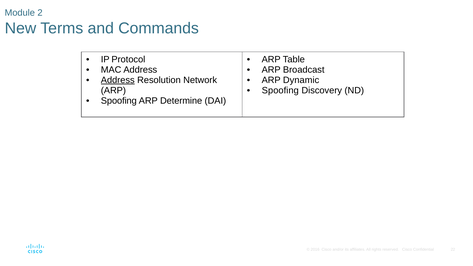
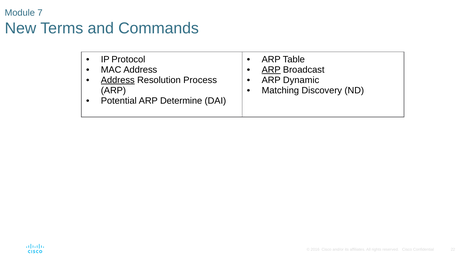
2: 2 -> 7
ARP at (271, 70) underline: none -> present
Network: Network -> Process
Spoofing at (280, 91): Spoofing -> Matching
Spoofing at (119, 101): Spoofing -> Potential
